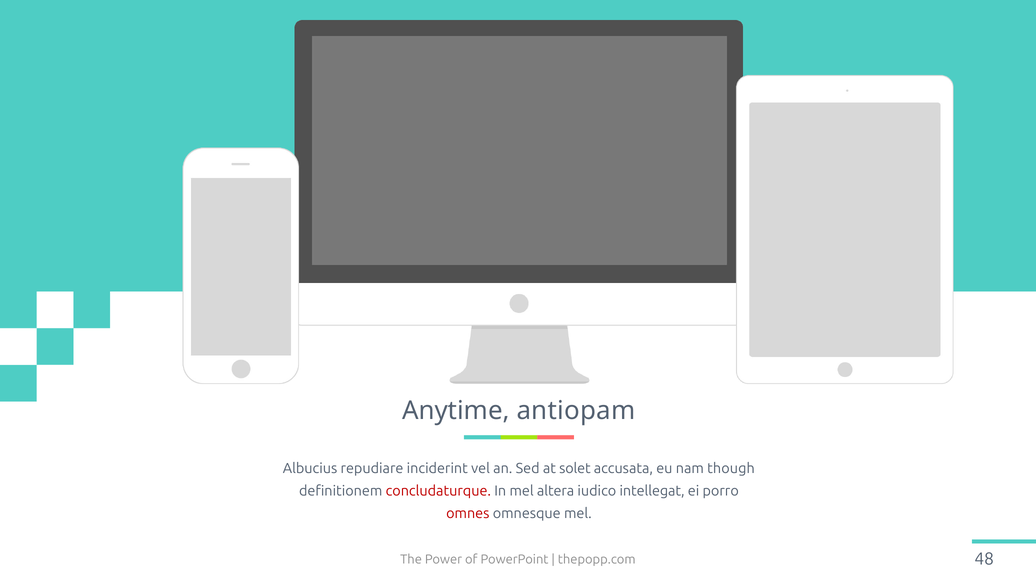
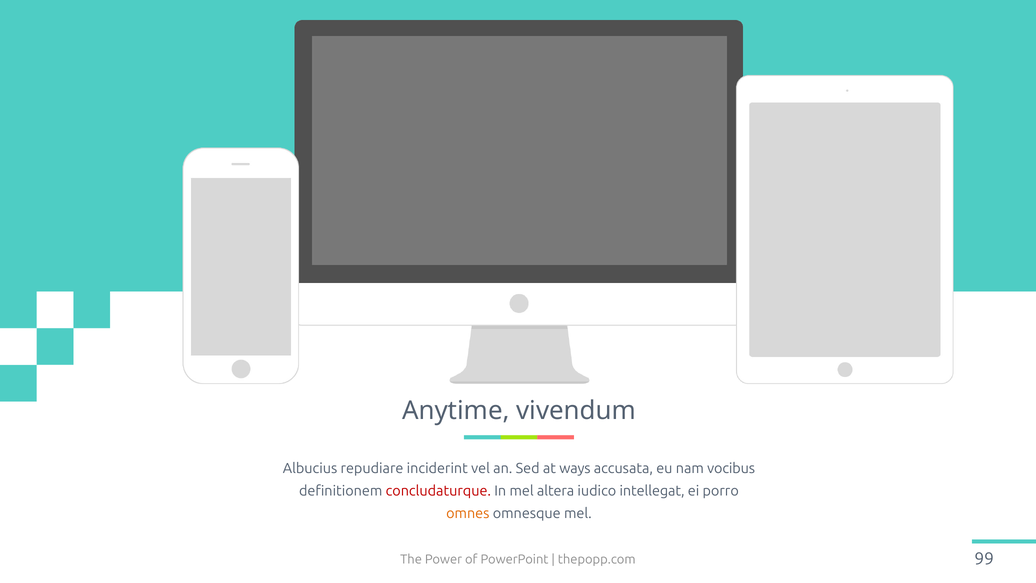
antiopam: antiopam -> vivendum
solet: solet -> ways
though: though -> vocibus
omnes colour: red -> orange
48: 48 -> 99
